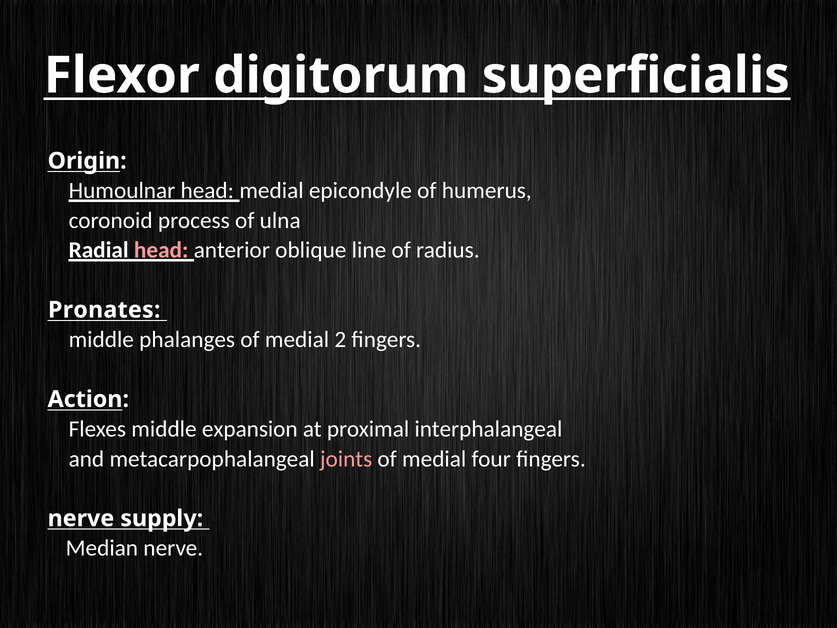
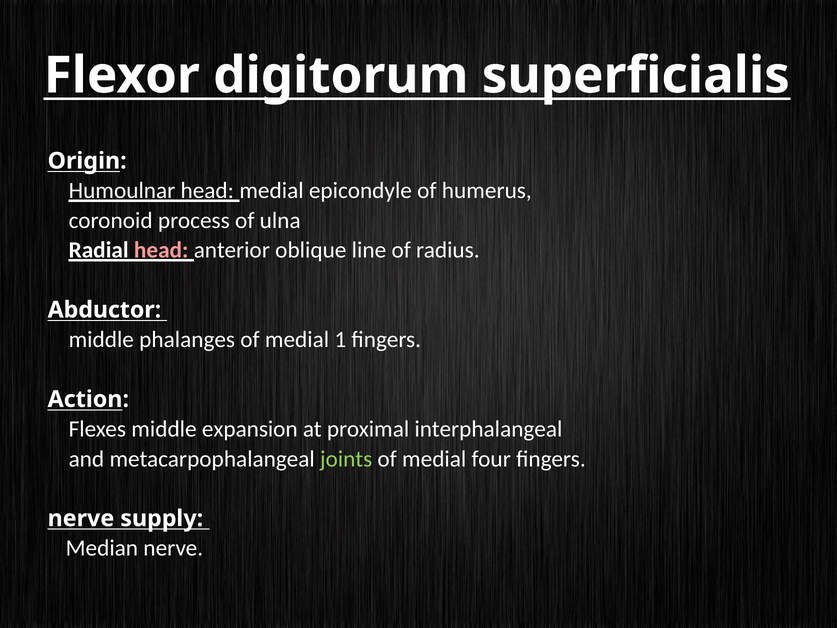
Pronates: Pronates -> Abductor
2: 2 -> 1
joints colour: pink -> light green
